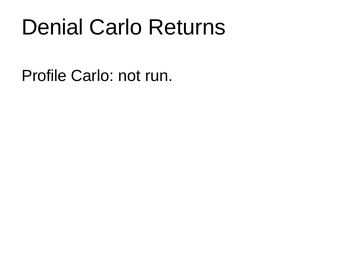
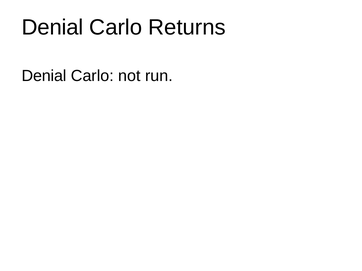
Profile at (44, 76): Profile -> Denial
